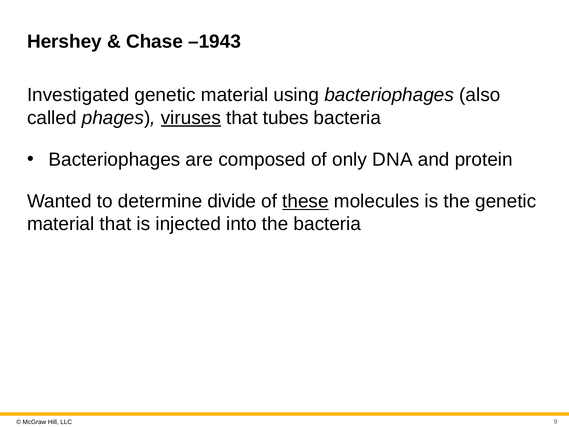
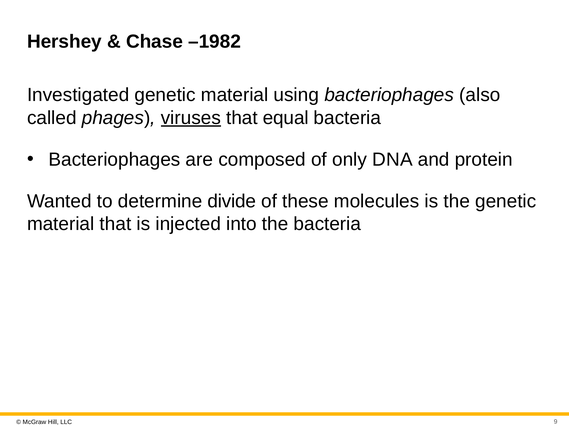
–1943: –1943 -> –1982
tubes: tubes -> equal
these underline: present -> none
